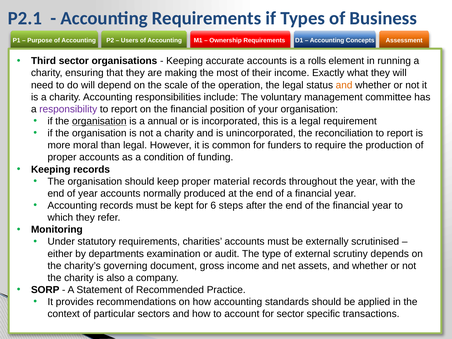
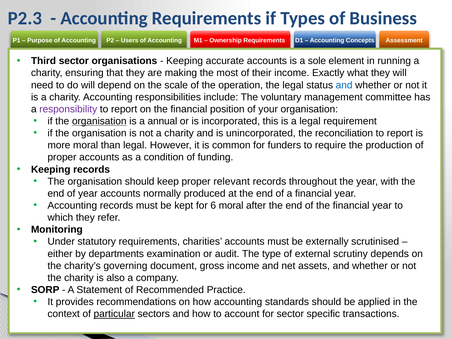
P2.1: P2.1 -> P2.3
rolls: rolls -> sole
and at (344, 85) colour: orange -> blue
material: material -> relevant
6 steps: steps -> moral
particular underline: none -> present
